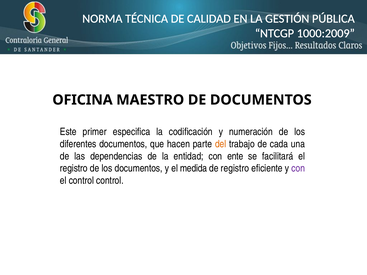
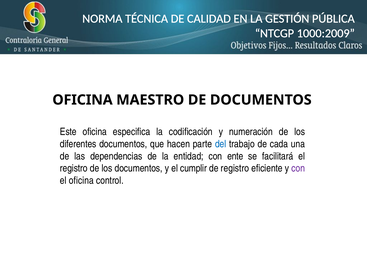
Este primer: primer -> oficina
del colour: orange -> blue
medida: medida -> cumplir
el control: control -> oficina
